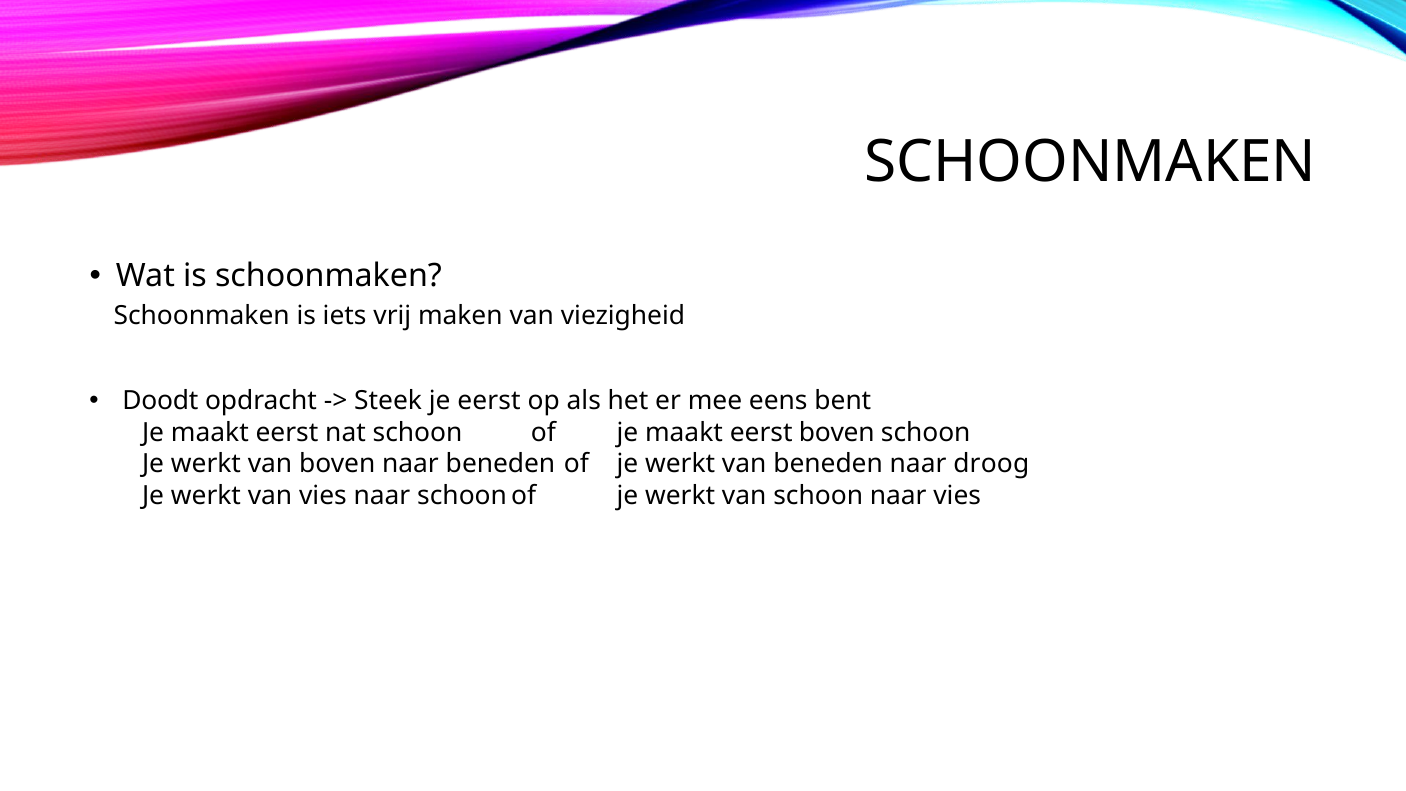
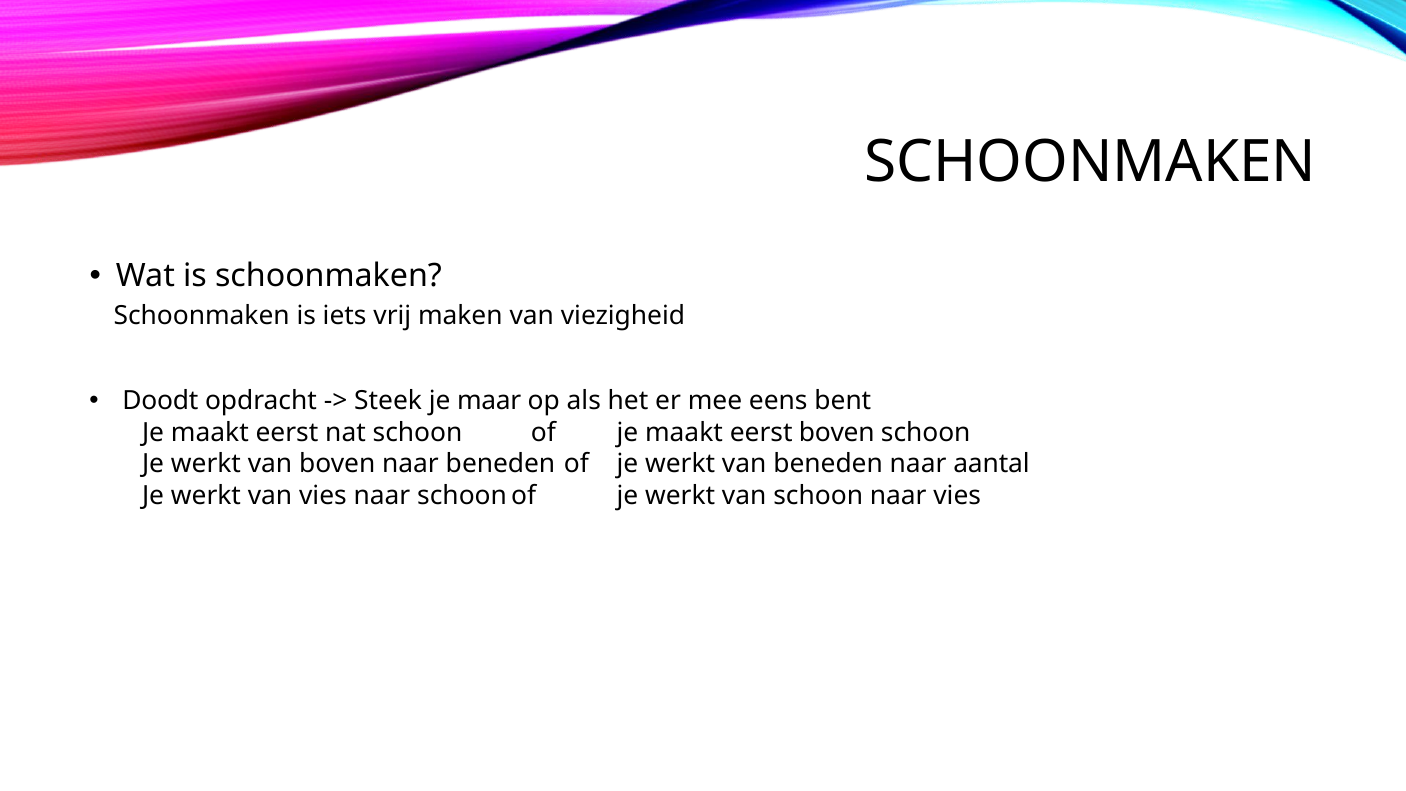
je eerst: eerst -> maar
droog: droog -> aantal
